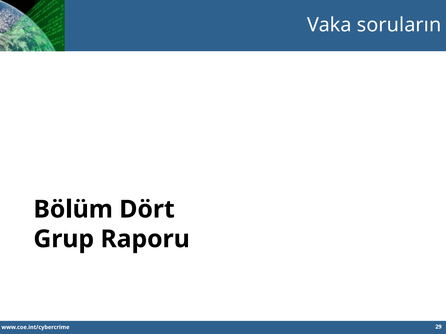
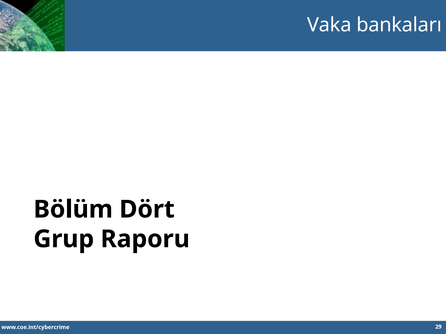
soruların: soruların -> bankaları
